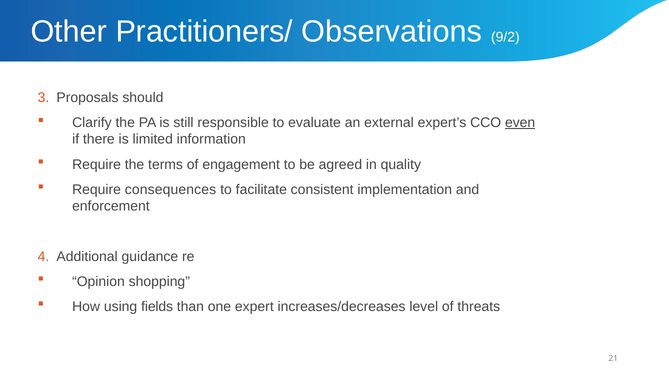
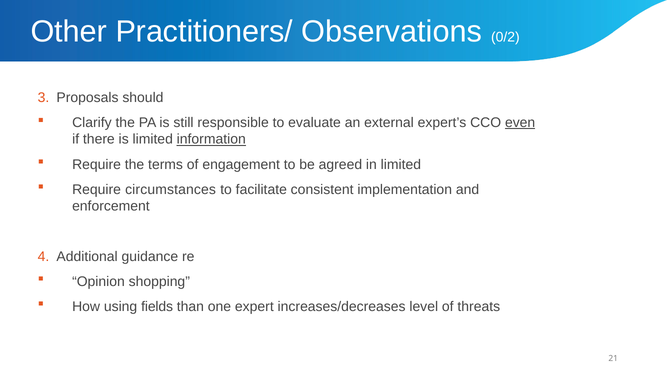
9/2: 9/2 -> 0/2
information underline: none -> present
in quality: quality -> limited
consequences: consequences -> circumstances
